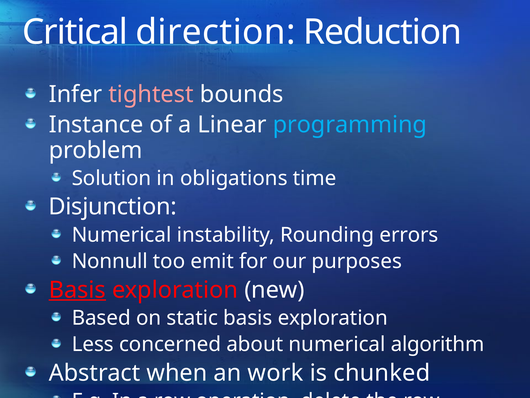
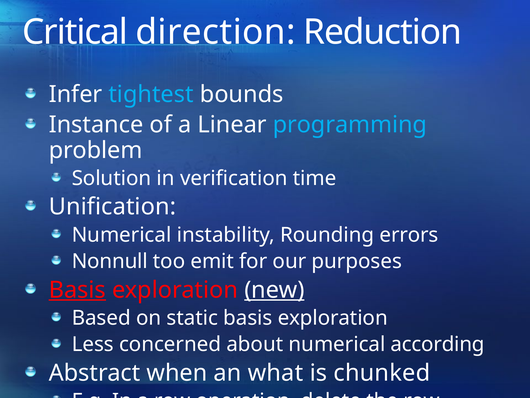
tightest colour: pink -> light blue
obligations: obligations -> verification
Disjunction: Disjunction -> Unification
new underline: none -> present
algorithm: algorithm -> according
work: work -> what
